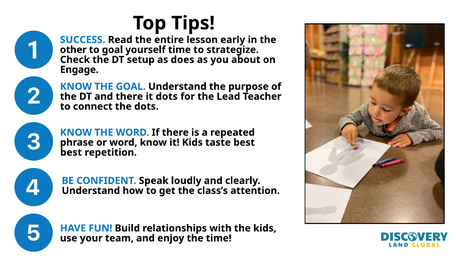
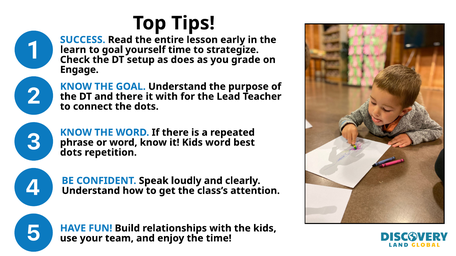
other: other -> learn
about: about -> grade
it dots: dots -> with
Kids taste: taste -> word
best at (71, 153): best -> dots
